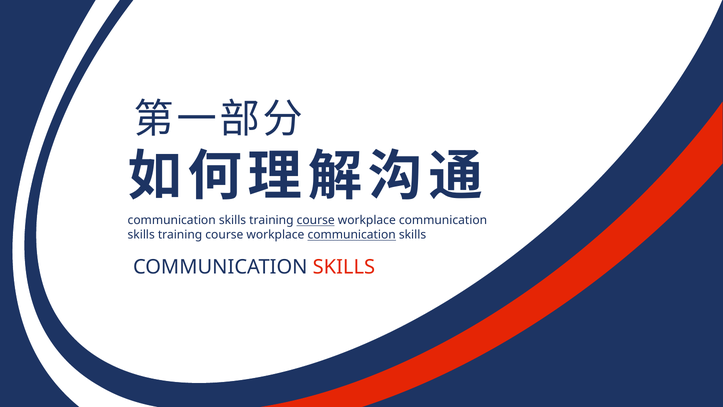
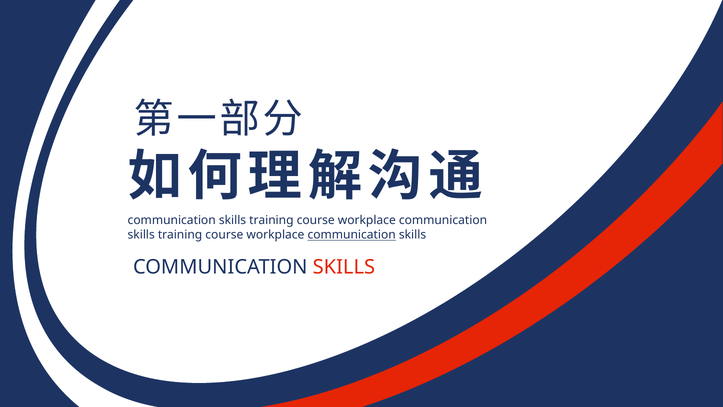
course at (316, 220) underline: present -> none
